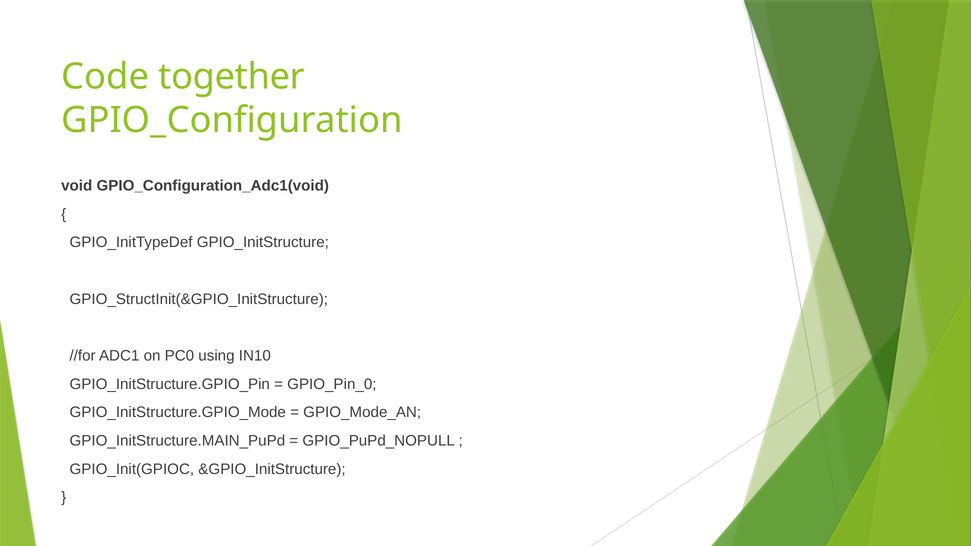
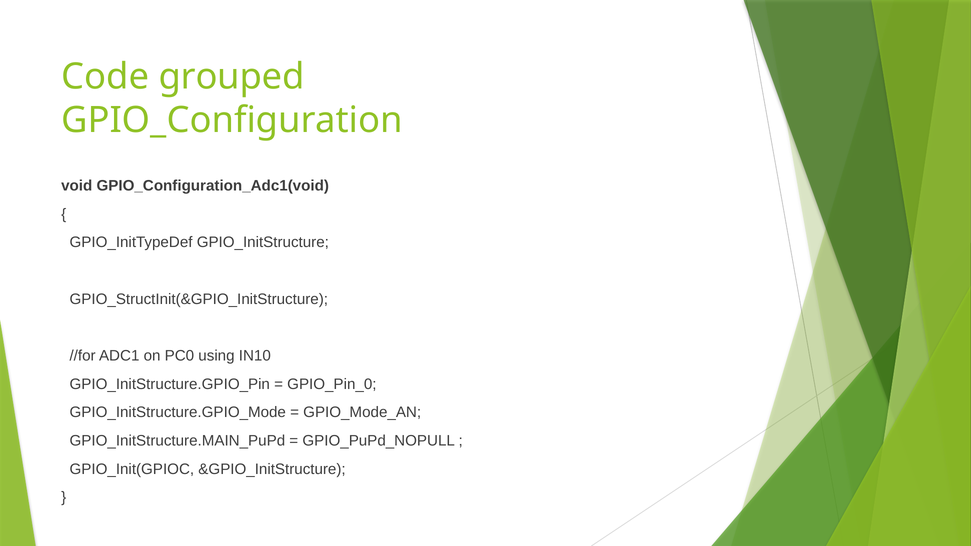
together: together -> grouped
